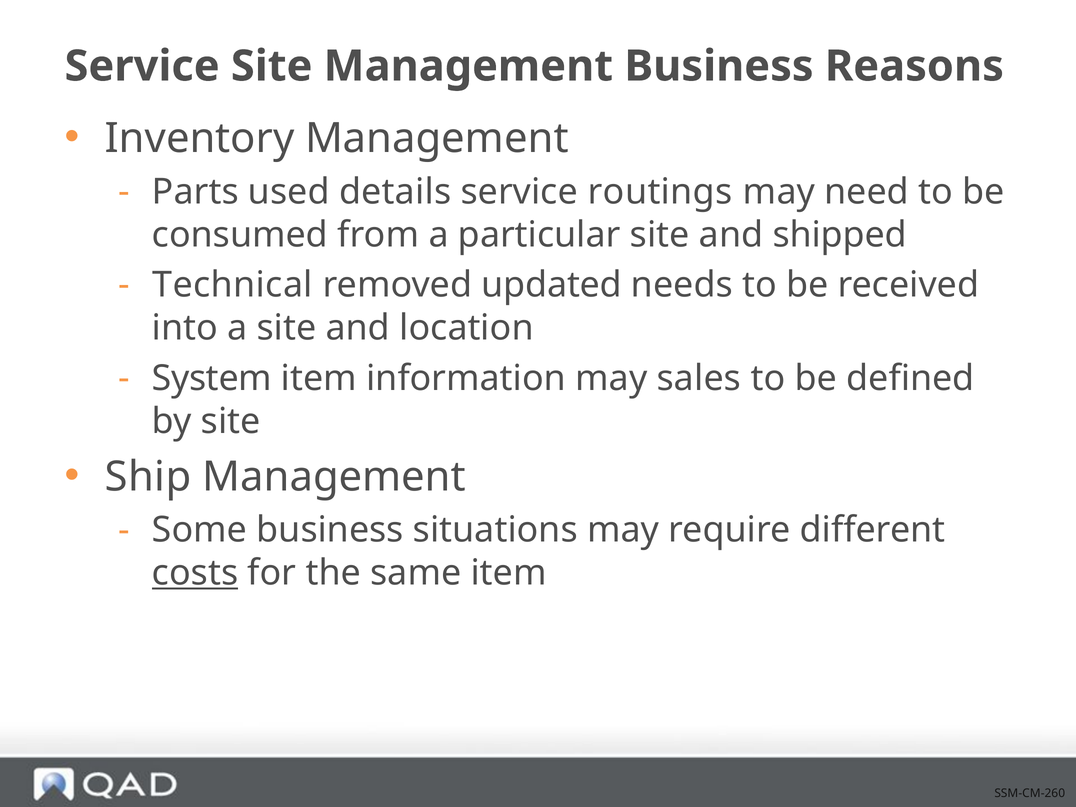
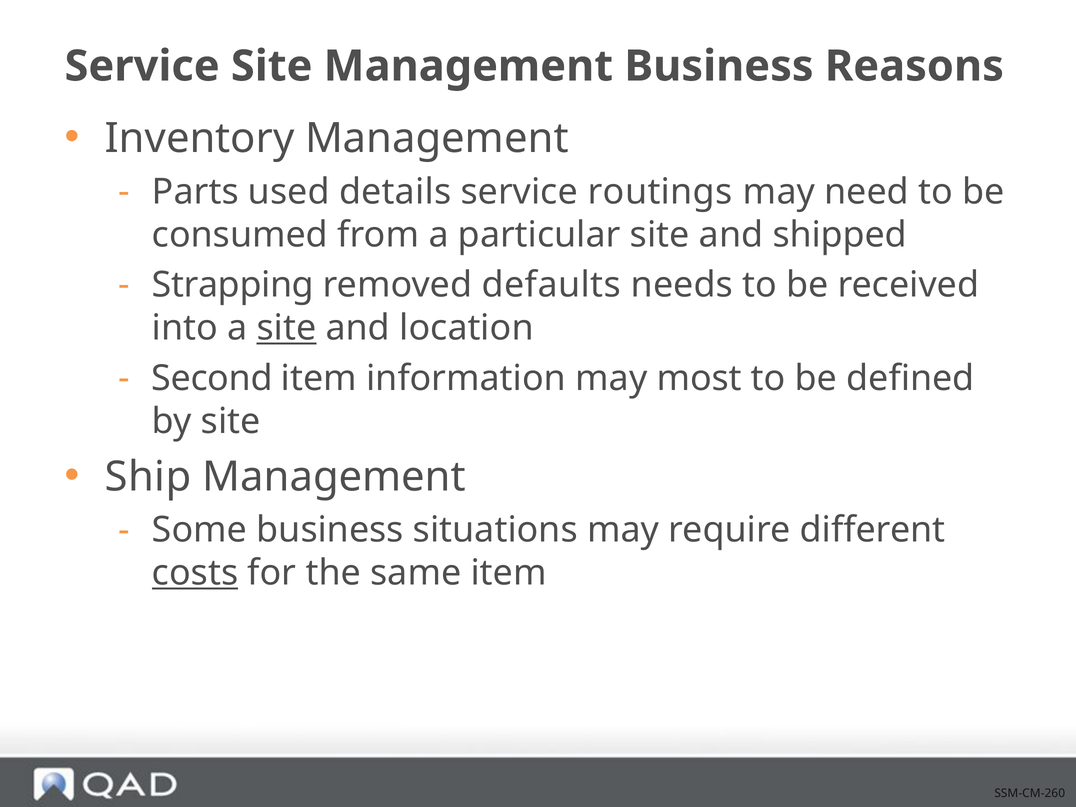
Technical: Technical -> Strapping
updated: updated -> defaults
site at (287, 328) underline: none -> present
System: System -> Second
sales: sales -> most
